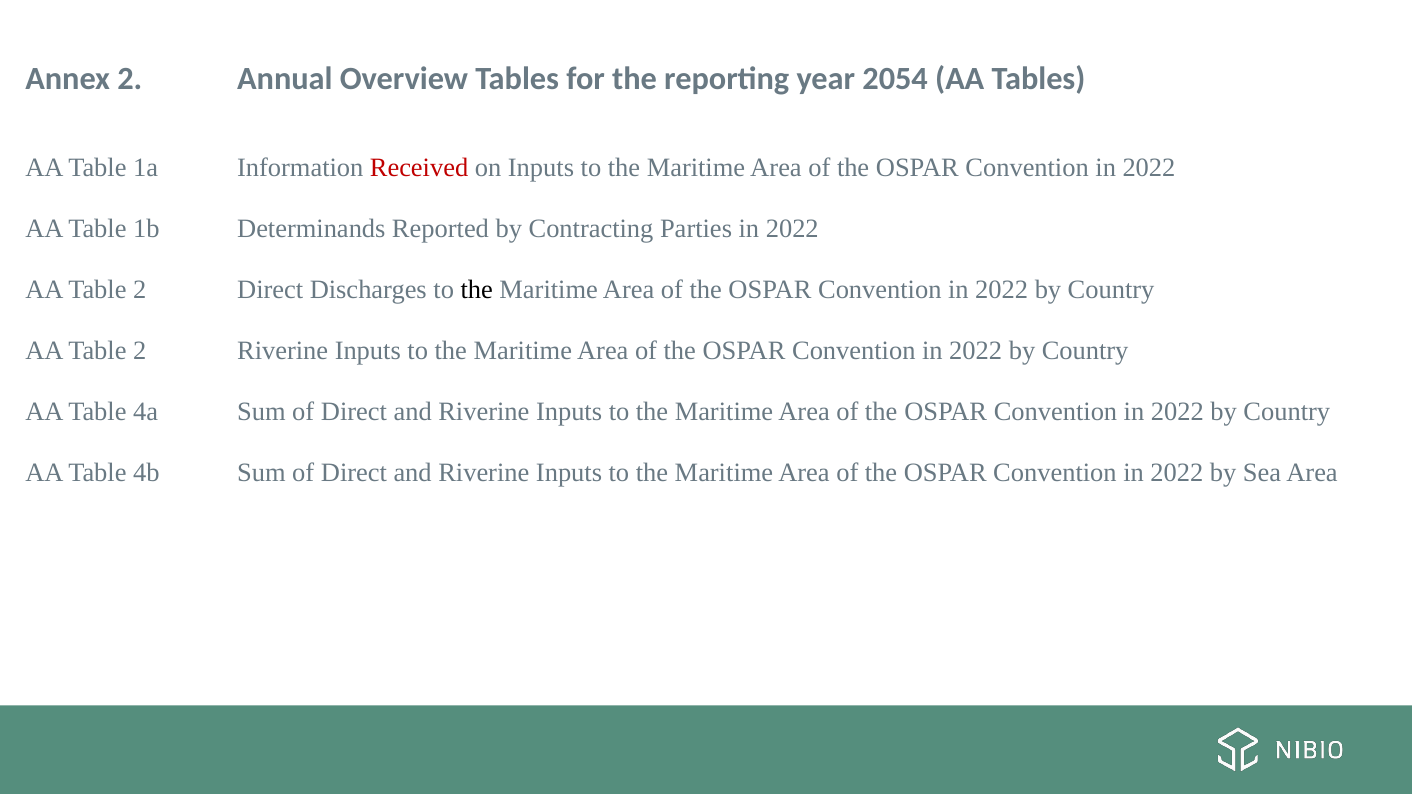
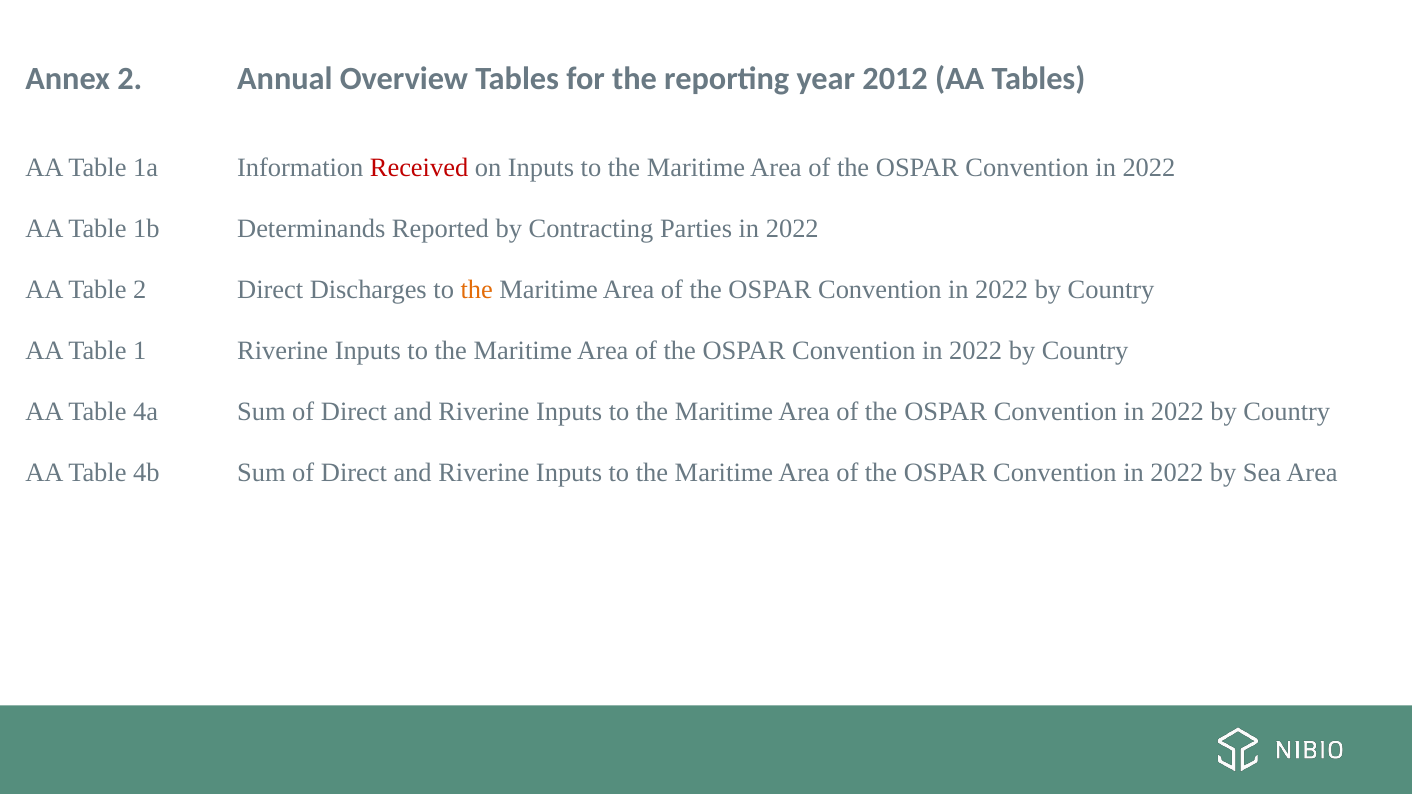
2054: 2054 -> 2012
the at (477, 290) colour: black -> orange
2 at (140, 351): 2 -> 1
